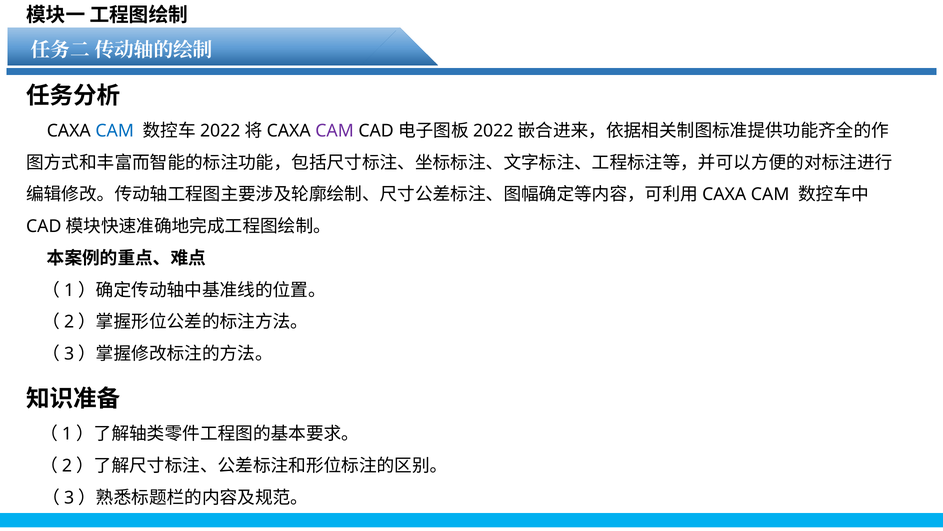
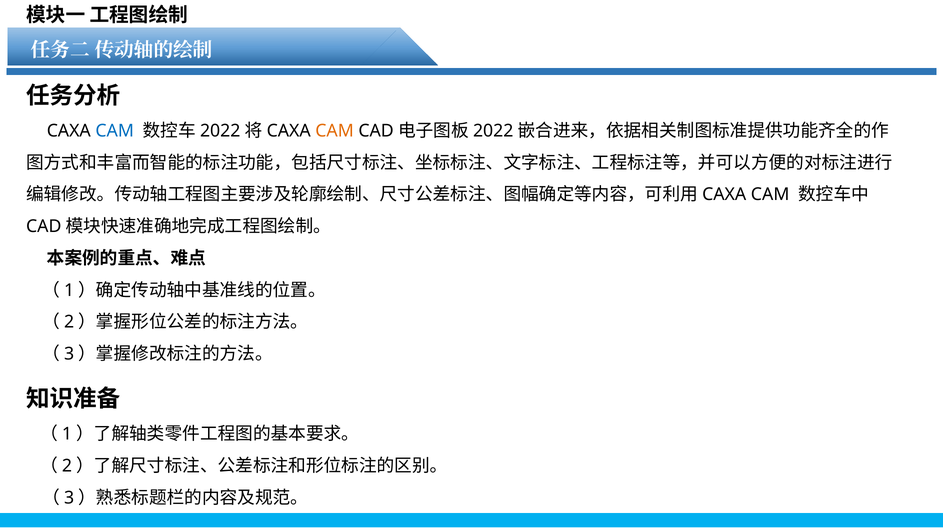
CAM at (335, 131) colour: purple -> orange
